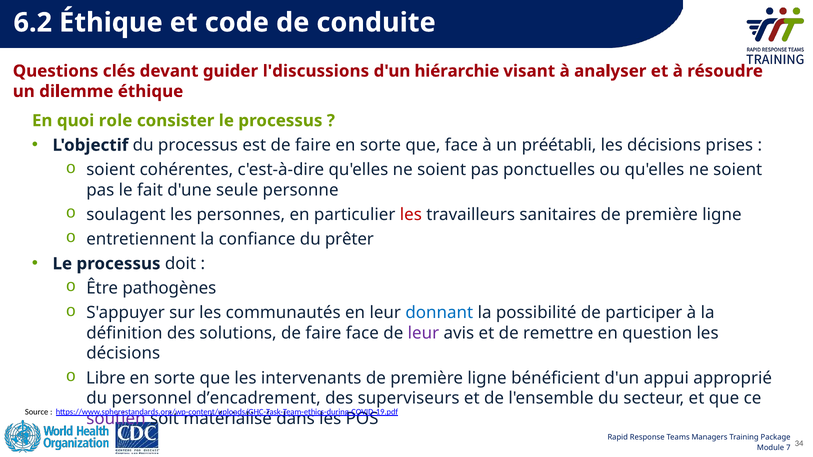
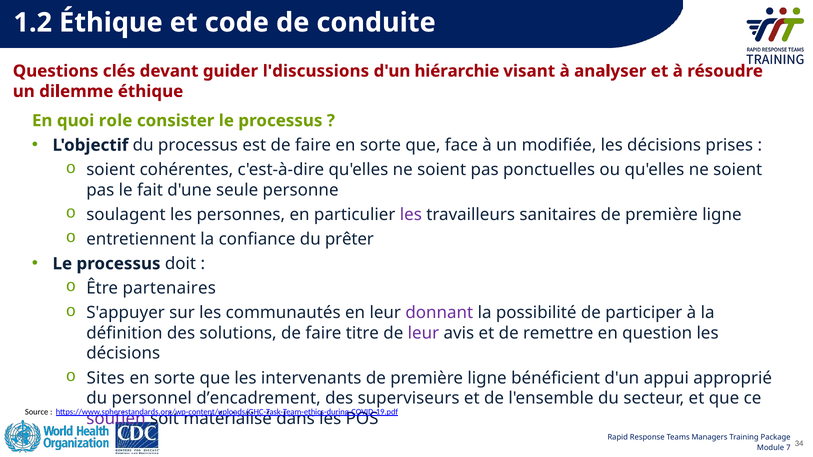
6.2: 6.2 -> 1.2
préétabli: préétabli -> modifiée
les at (411, 215) colour: red -> purple
pathogènes: pathogènes -> partenaires
donnant colour: blue -> purple
faire face: face -> titre
Libre: Libre -> Sites
